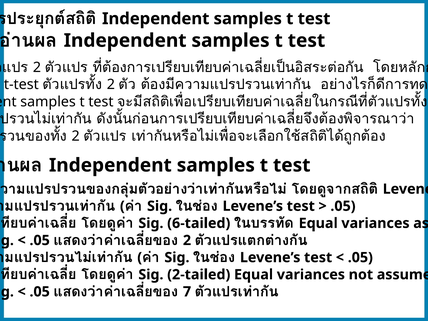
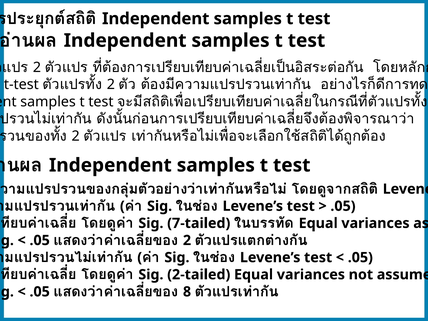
6-tailed: 6-tailed -> 7-tailed
7: 7 -> 8
